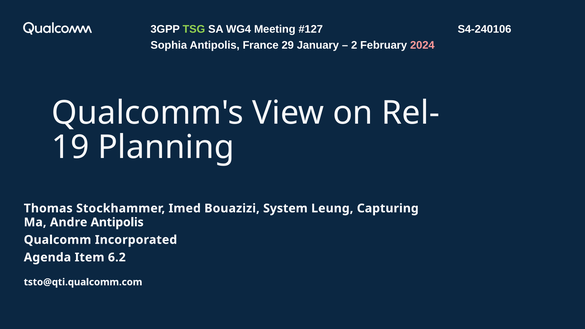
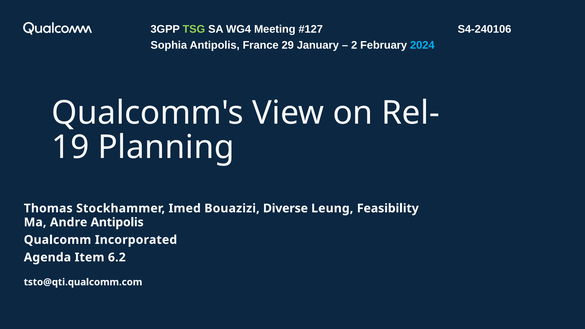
2024 colour: pink -> light blue
System: System -> Diverse
Capturing: Capturing -> Feasibility
